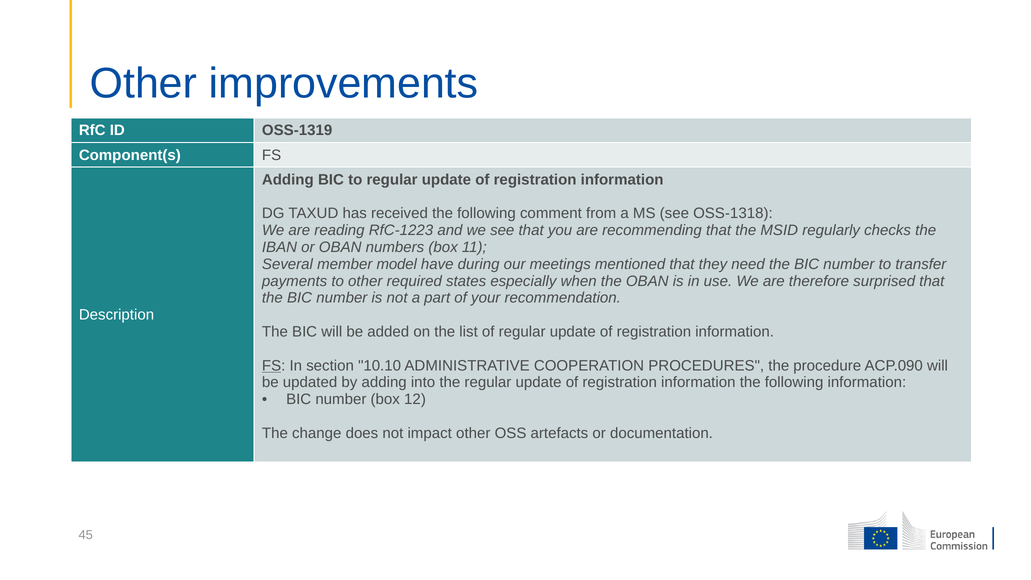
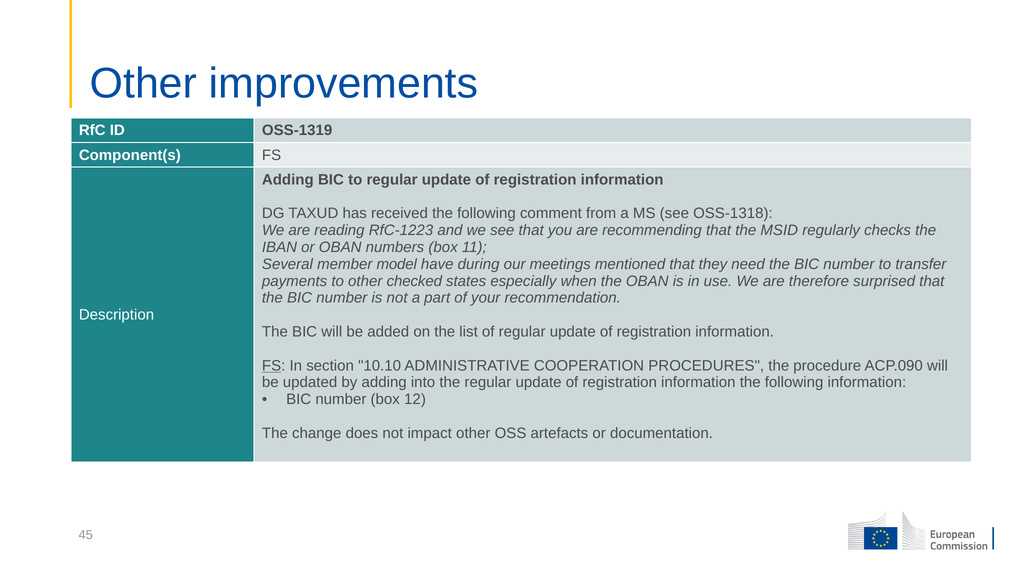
required: required -> checked
